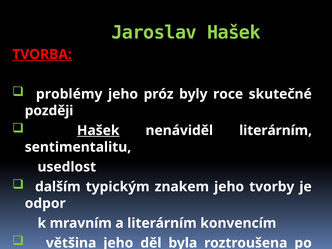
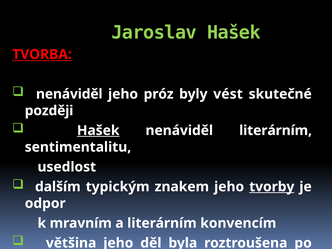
problémy at (69, 94): problémy -> nenáviděl
roce: roce -> vést
tvorby underline: none -> present
